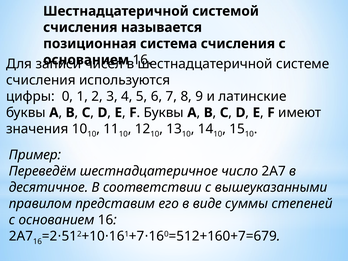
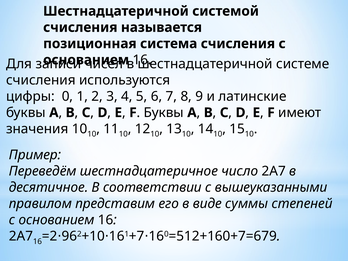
51: 51 -> 96
